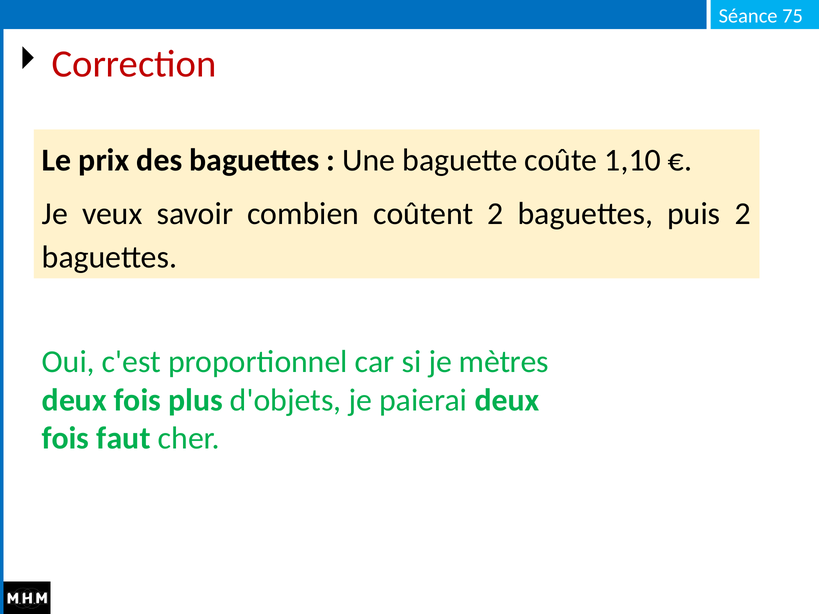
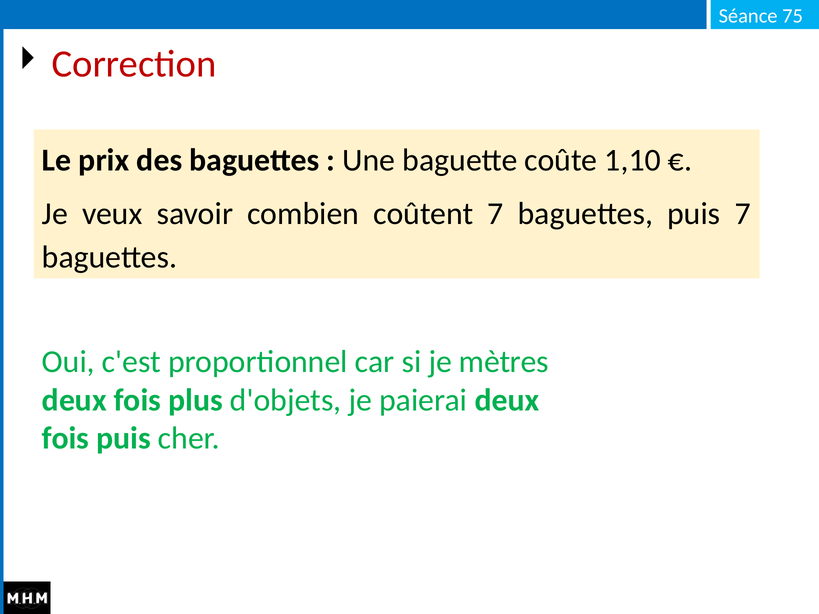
coûtent 2: 2 -> 7
puis 2: 2 -> 7
fois faut: faut -> puis
